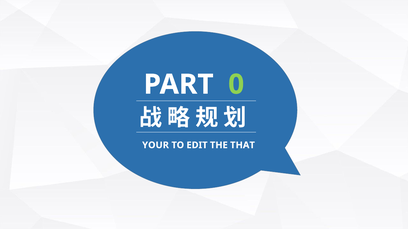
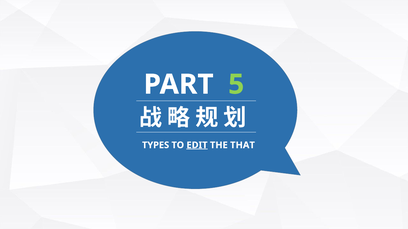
0: 0 -> 5
YOUR: YOUR -> TYPES
EDIT underline: none -> present
